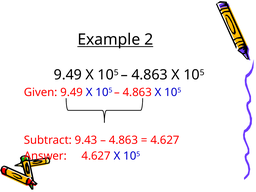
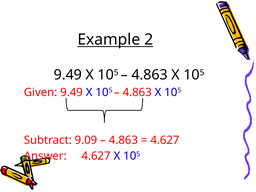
9.43: 9.43 -> 9.09
